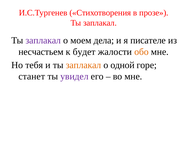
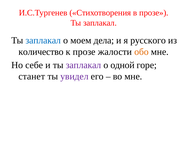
заплакал at (43, 41) colour: purple -> blue
писателе: писателе -> русского
несчастьем: несчастьем -> количество
к будет: будет -> прозе
тебя: тебя -> себе
заплакал at (83, 65) colour: orange -> purple
